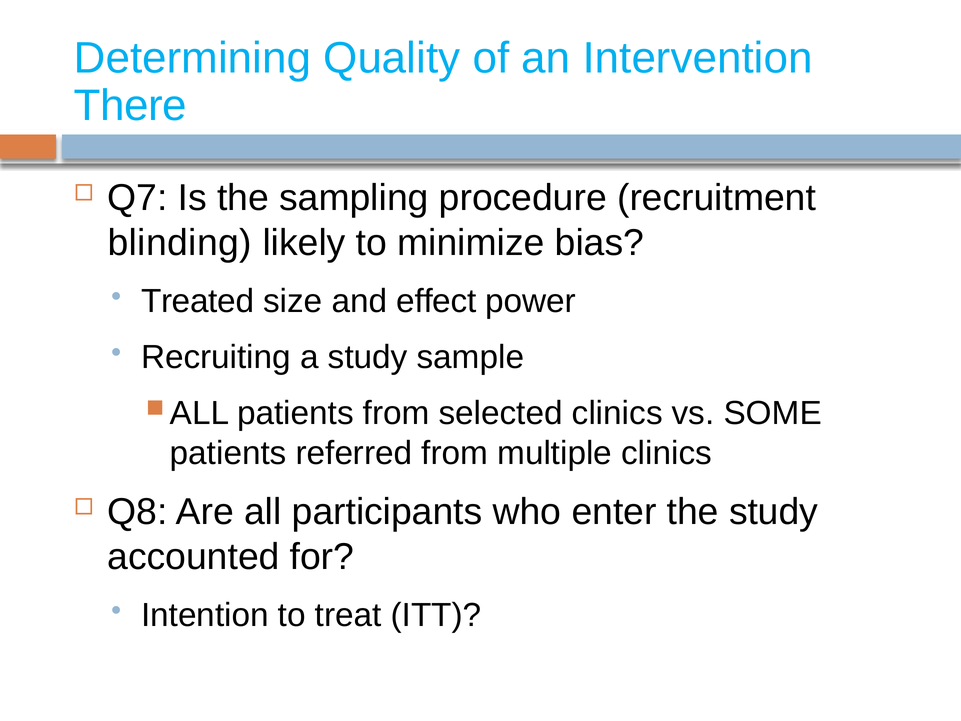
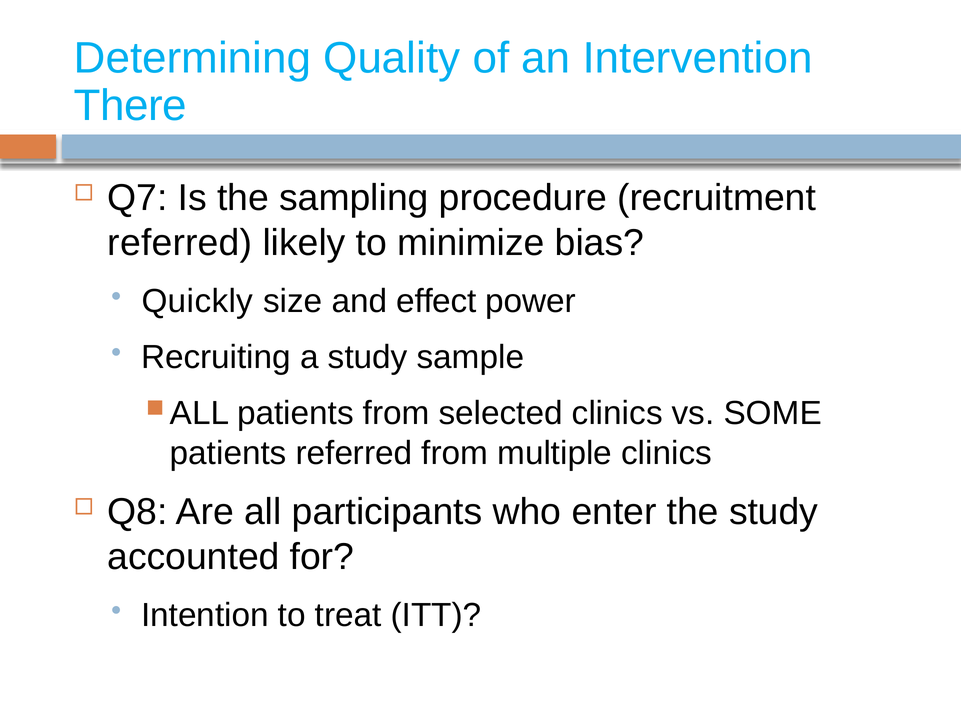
blinding at (180, 243): blinding -> referred
Treated: Treated -> Quickly
